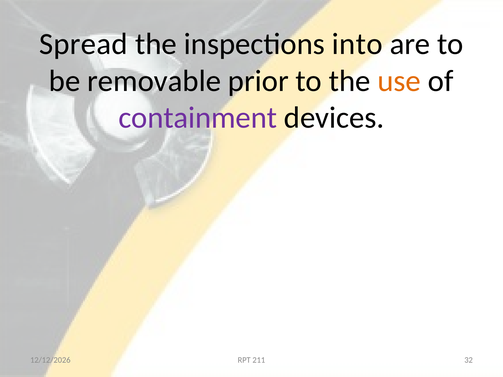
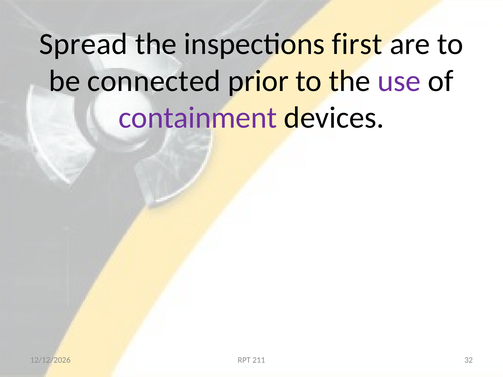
into: into -> first
removable: removable -> connected
use colour: orange -> purple
